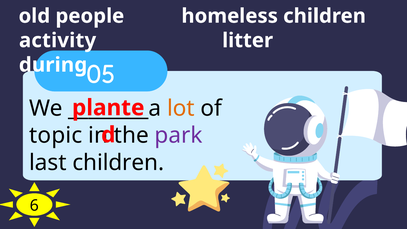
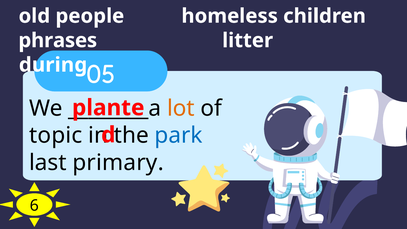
activity: activity -> phrases
park colour: purple -> blue
last children: children -> primary
